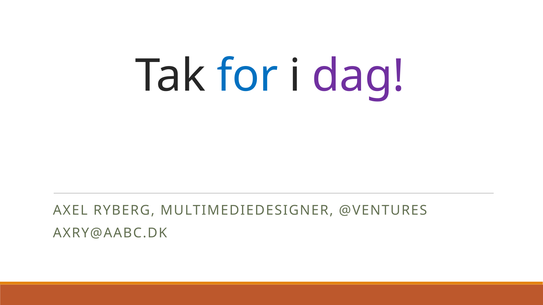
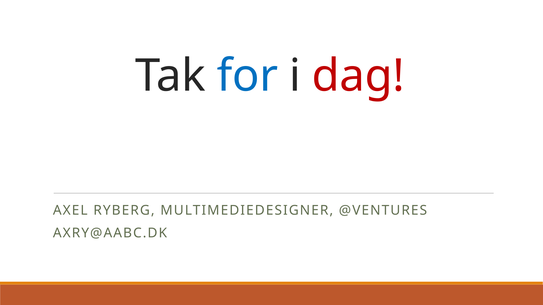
dag colour: purple -> red
